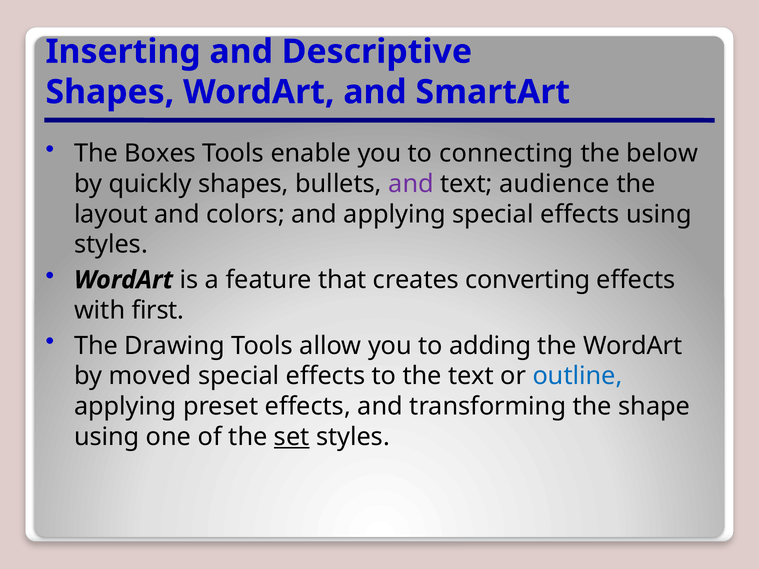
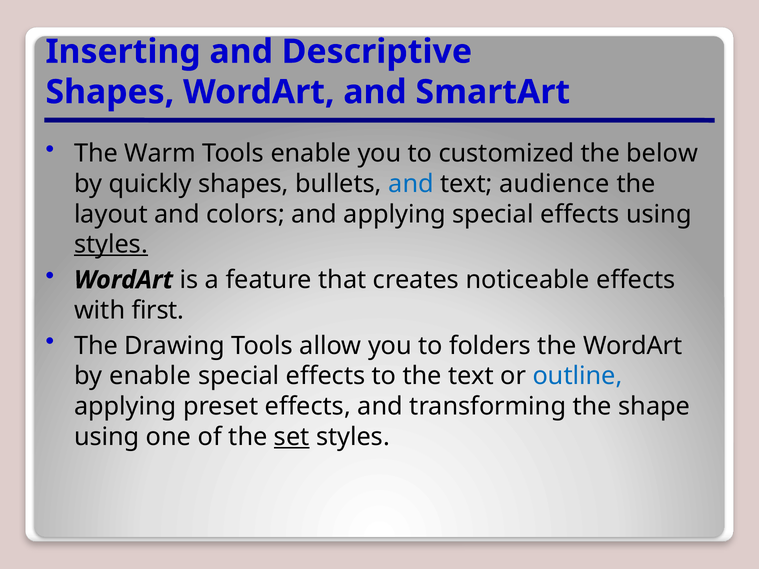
Boxes: Boxes -> Warm
connecting: connecting -> customized
and at (411, 184) colour: purple -> blue
styles at (111, 245) underline: none -> present
converting: converting -> noticeable
adding: adding -> folders
by moved: moved -> enable
